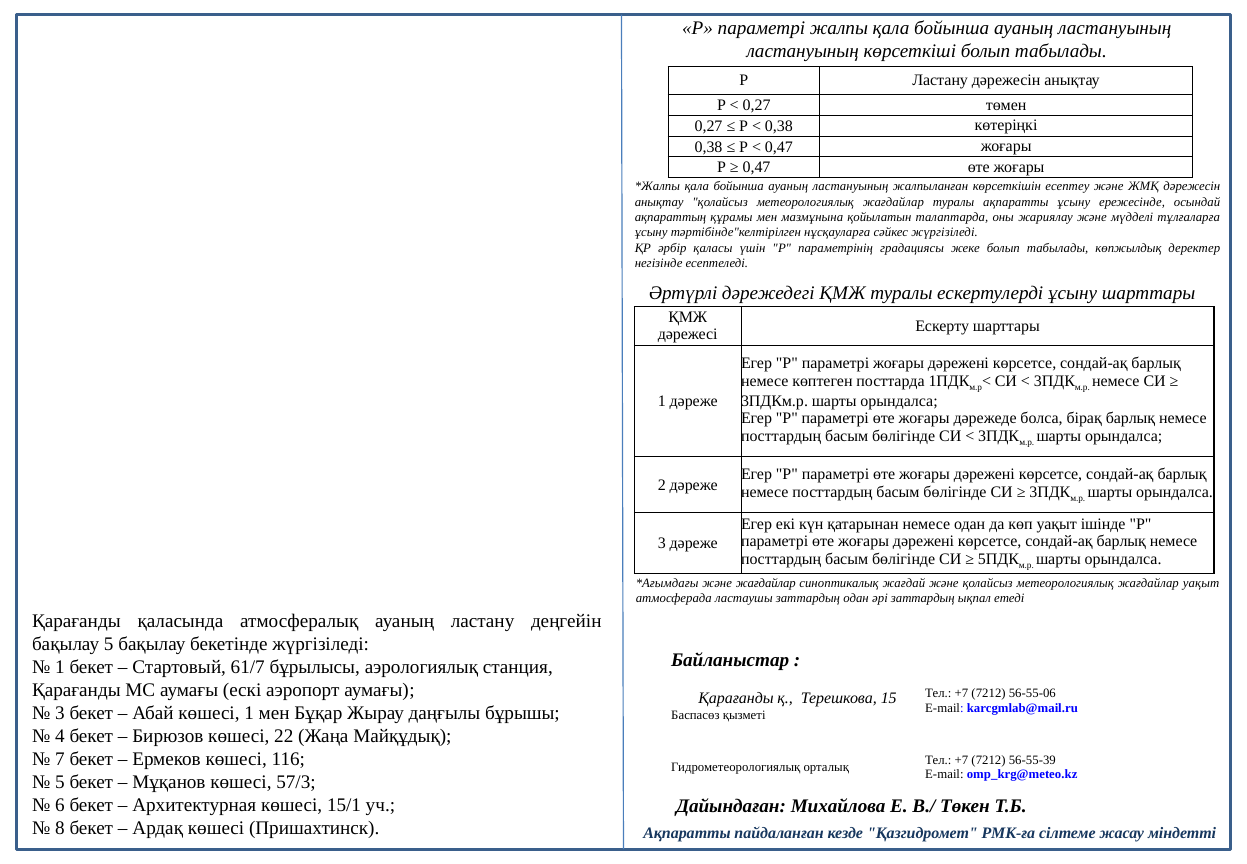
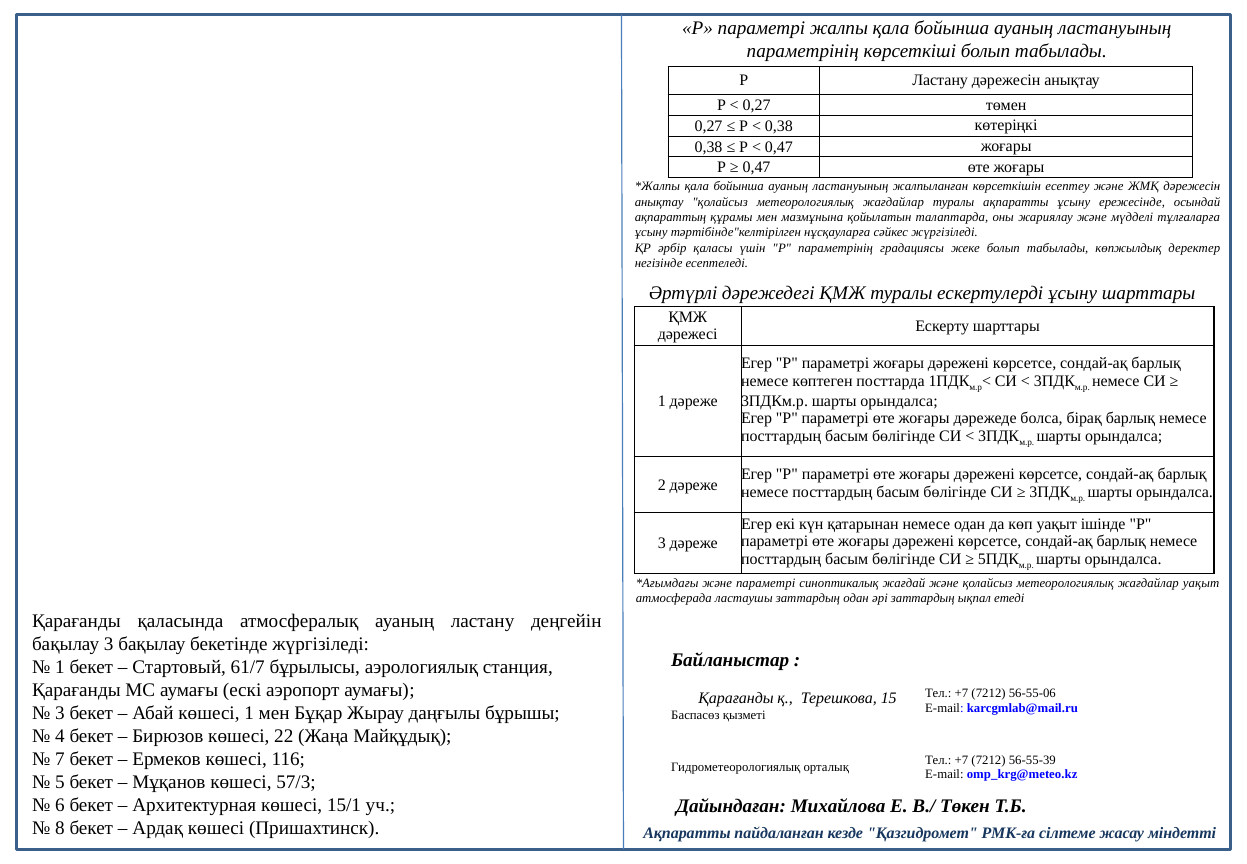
ластануының at (803, 51): ластануының -> параметрінің
және жағдайлар: жағдайлар -> параметрі
бақылау 5: 5 -> 3
